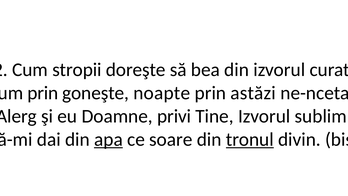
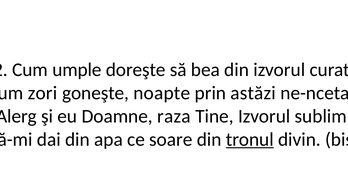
stropii: stropii -> umple
prin at (43, 93): prin -> zori
privi: privi -> raza
apa underline: present -> none
